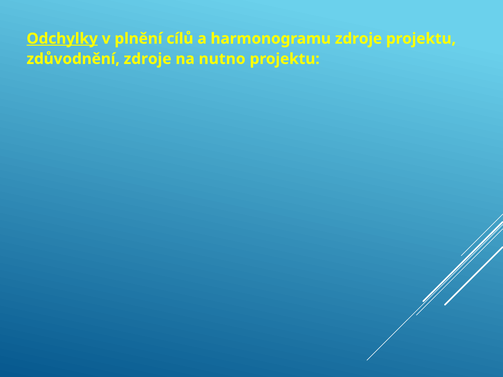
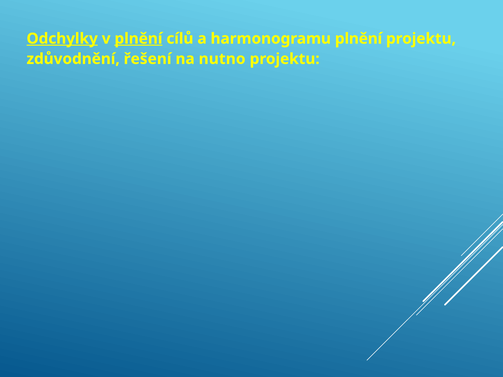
plnění at (138, 39) underline: none -> present
harmonogramu zdroje: zdroje -> plnění
zdůvodnění zdroje: zdroje -> řešení
